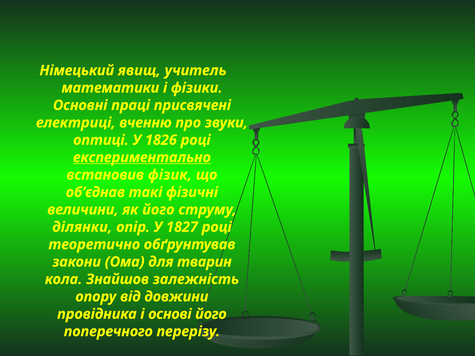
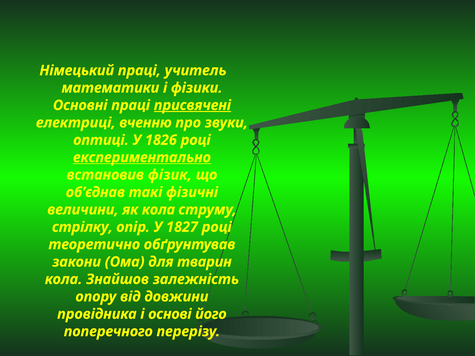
Німецький явищ: явищ -> праці
присвячені underline: none -> present
як його: його -> кола
ділянки: ділянки -> стрілку
